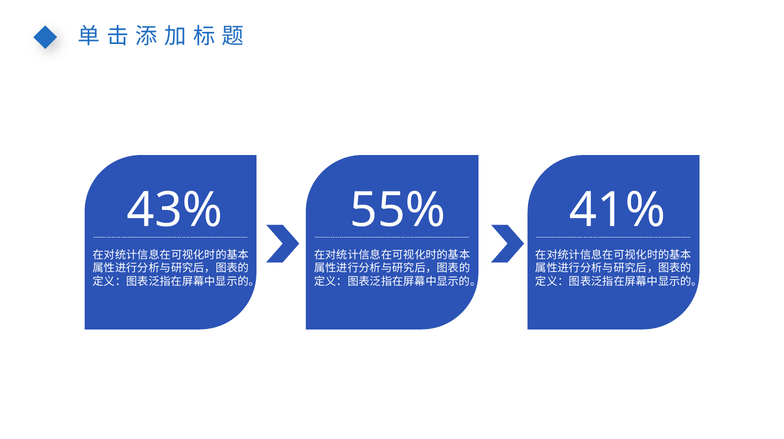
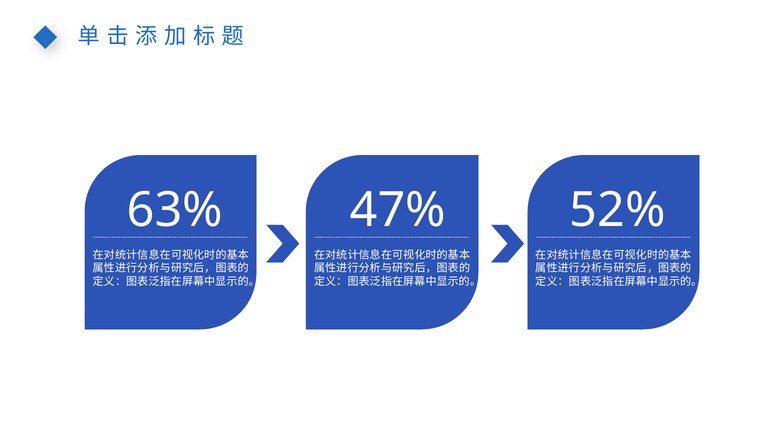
43%: 43% -> 63%
55%: 55% -> 47%
41%: 41% -> 52%
